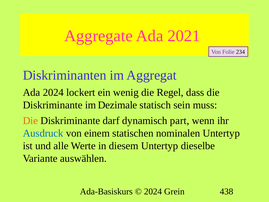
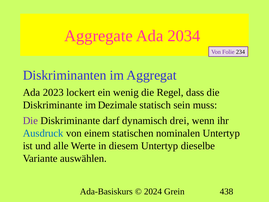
2021: 2021 -> 2034
Ada 2024: 2024 -> 2023
Die at (30, 120) colour: orange -> purple
part: part -> drei
